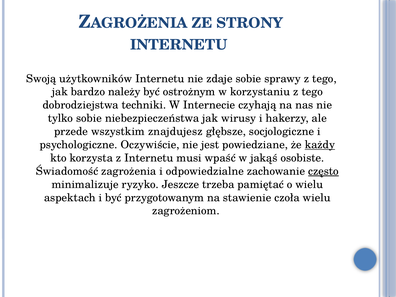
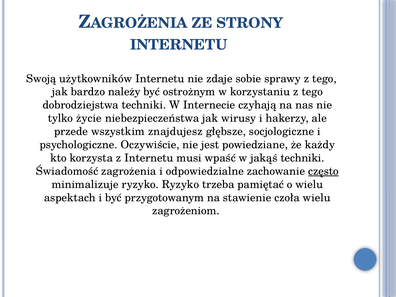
tylko sobie: sobie -> życie
każdy underline: present -> none
jakąś osobiste: osobiste -> techniki
ryzyko Jeszcze: Jeszcze -> Ryzyko
